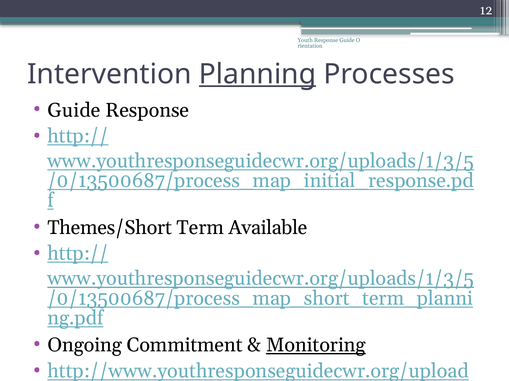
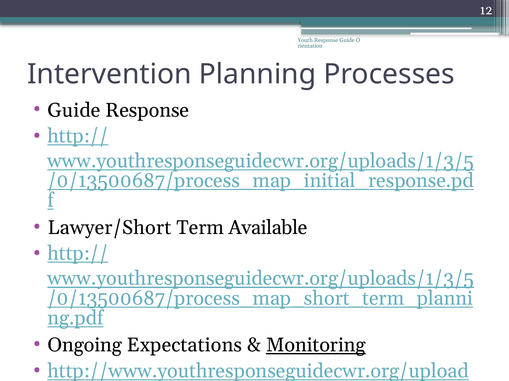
Planning underline: present -> none
Themes/Short: Themes/Short -> Lawyer/Short
Commitment: Commitment -> Expectations
